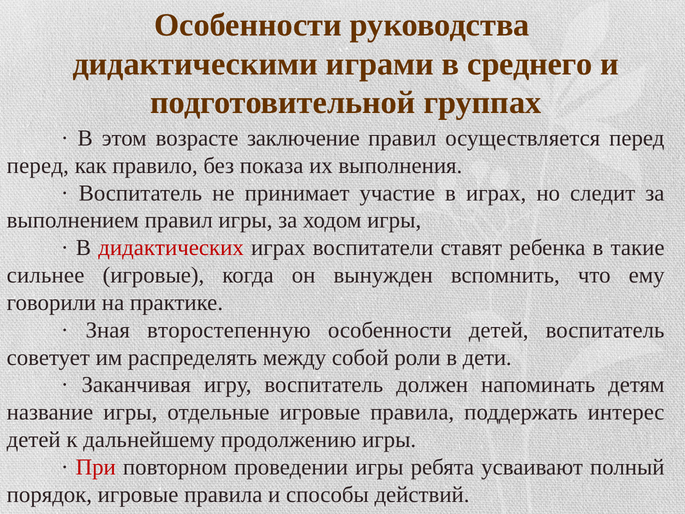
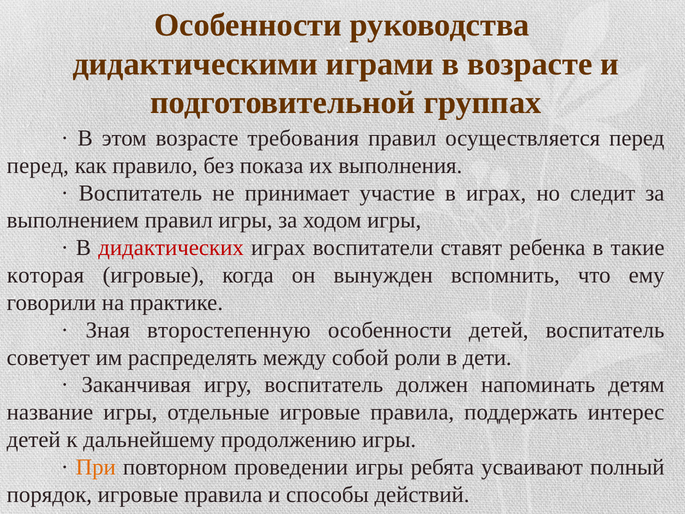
в среднего: среднего -> возрасте
заключение: заключение -> требования
сильнее: сильнее -> которая
При colour: red -> orange
